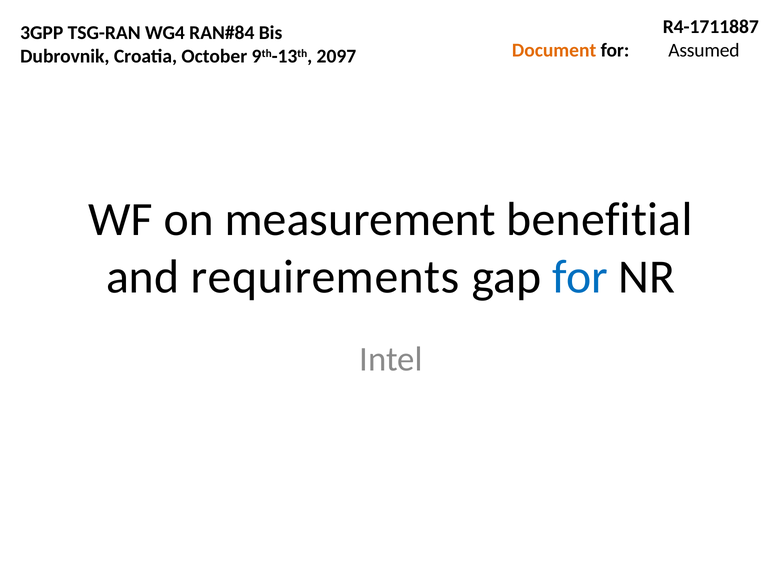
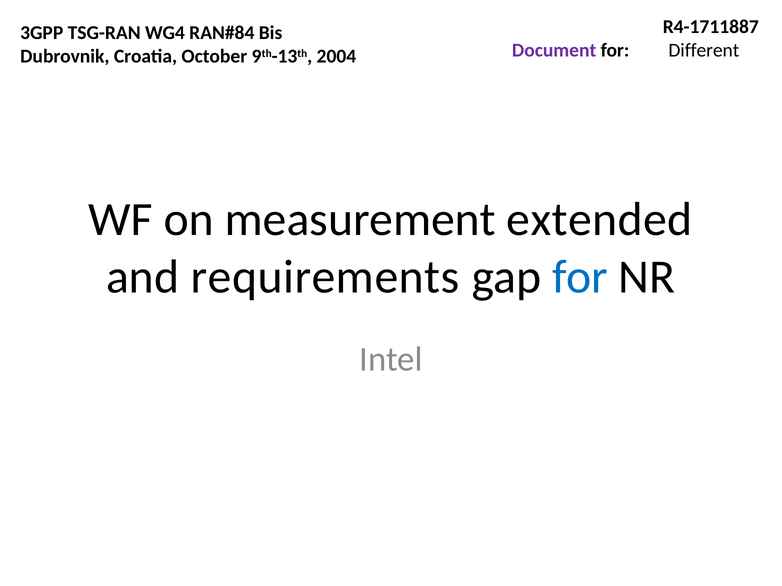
Document colour: orange -> purple
Assumed: Assumed -> Different
2097: 2097 -> 2004
benefitial: benefitial -> extended
